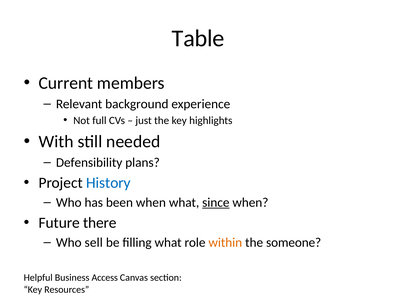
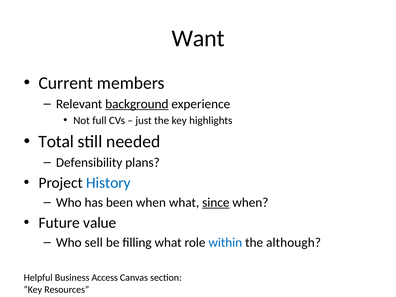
Table: Table -> Want
background underline: none -> present
With: With -> Total
there: there -> value
within colour: orange -> blue
someone: someone -> although
